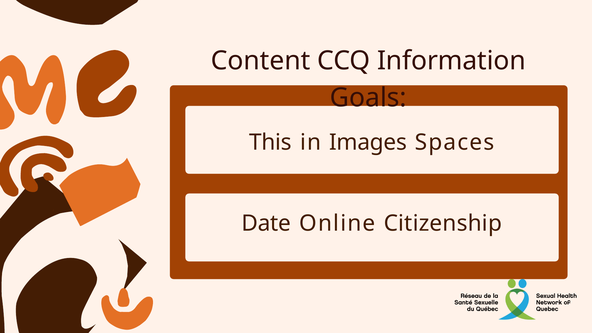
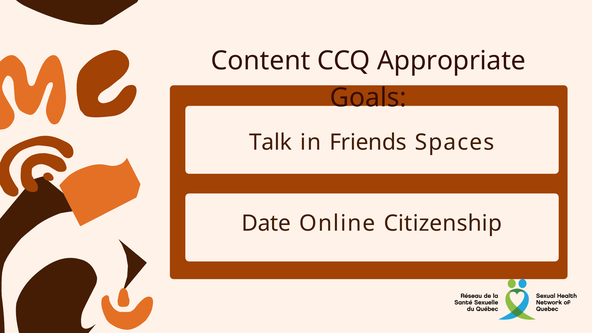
Information: Information -> Appropriate
This: This -> Talk
Images: Images -> Friends
